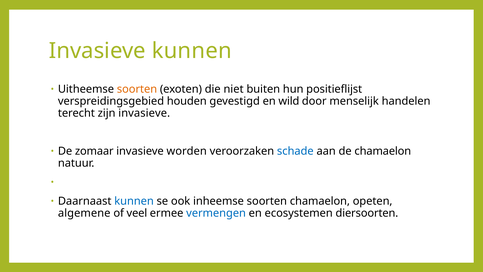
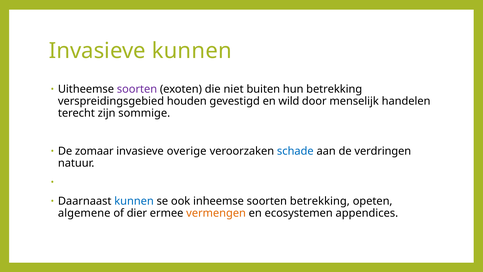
soorten at (137, 89) colour: orange -> purple
hun positieflijst: positieflijst -> betrekking
zijn invasieve: invasieve -> sommige
worden: worden -> overige
de chamaelon: chamaelon -> verdringen
soorten chamaelon: chamaelon -> betrekking
veel: veel -> dier
vermengen colour: blue -> orange
diersoorten: diersoorten -> appendices
